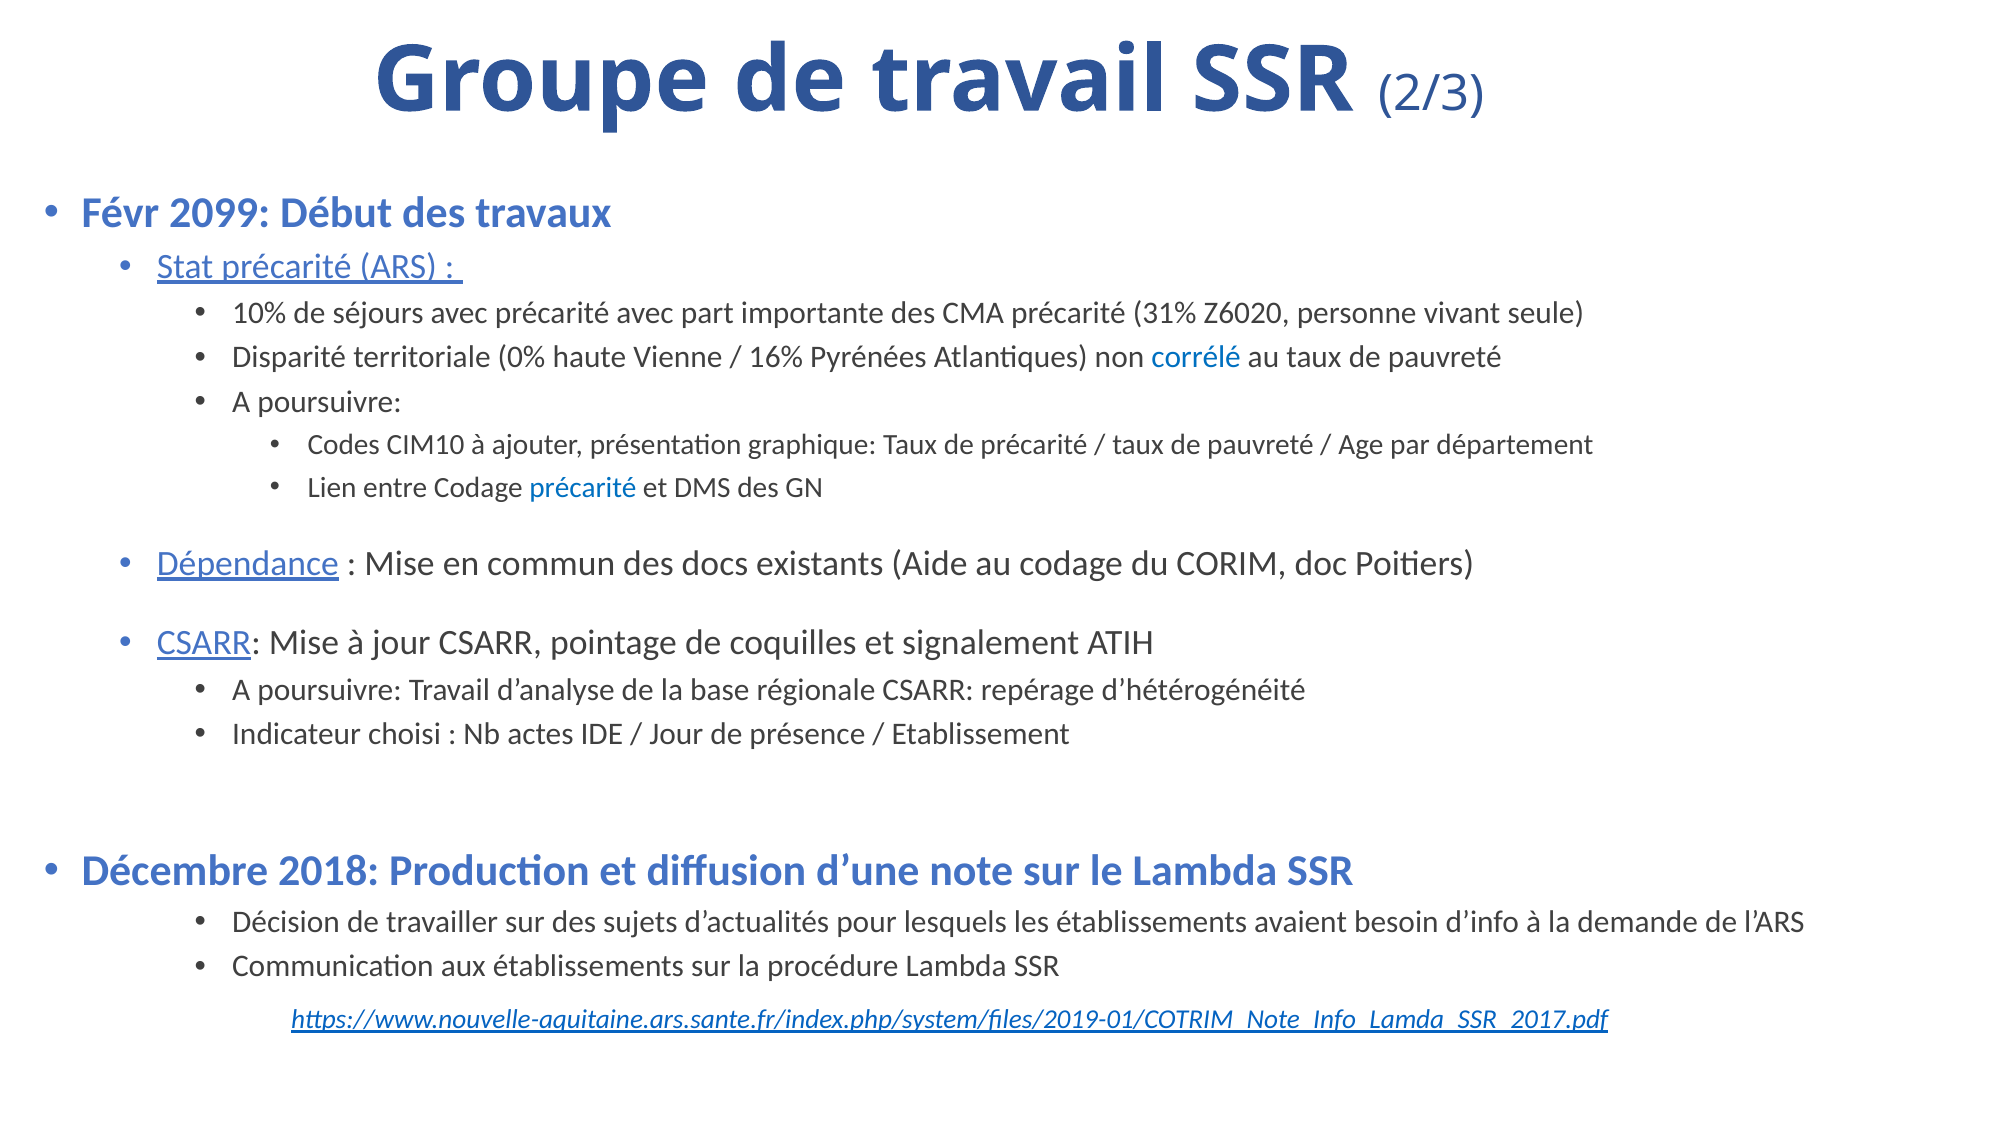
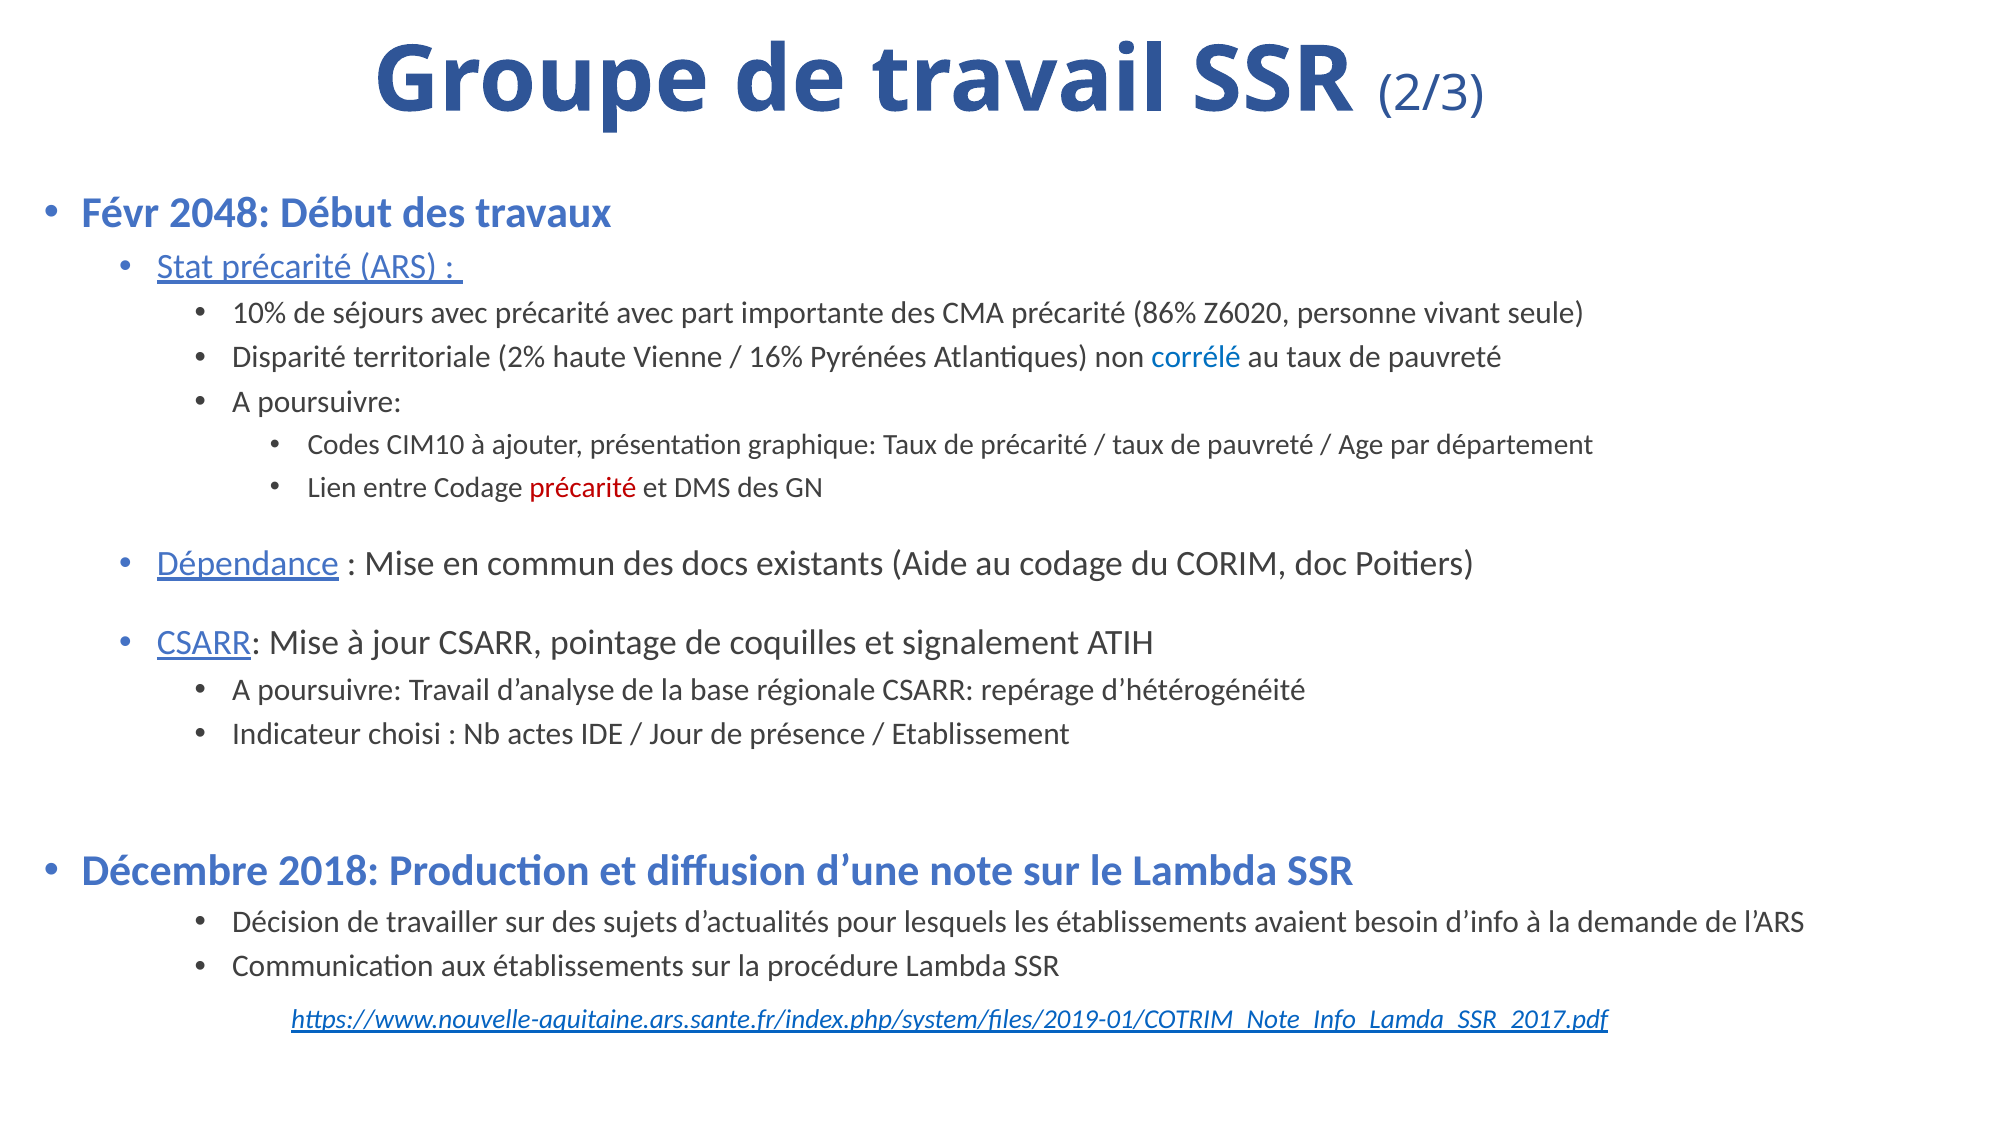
2099: 2099 -> 2048
31%: 31% -> 86%
0%: 0% -> 2%
précarité at (583, 487) colour: blue -> red
